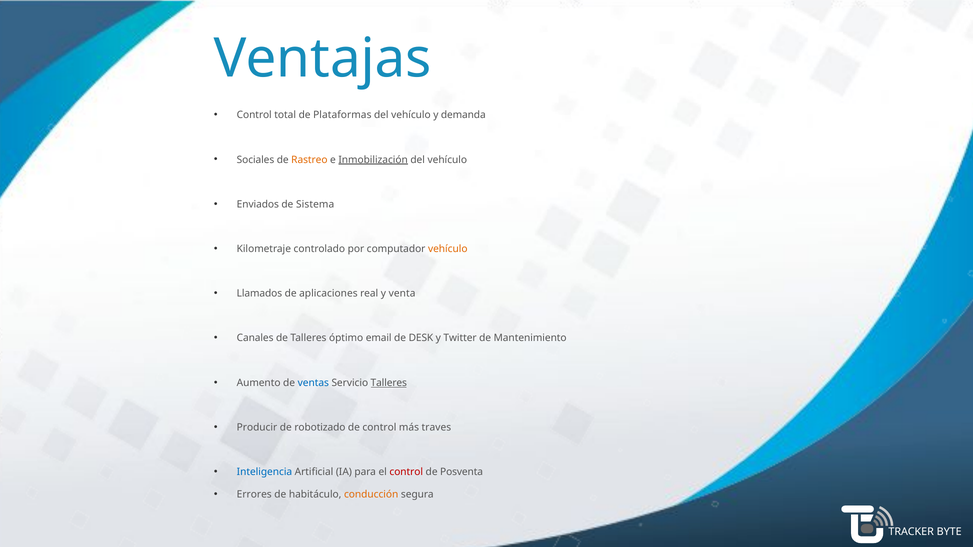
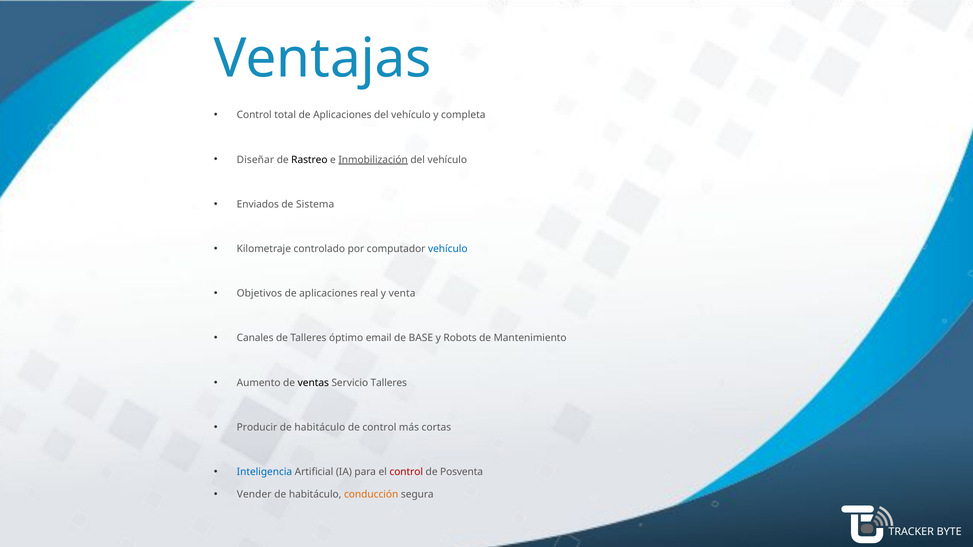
total de Plataformas: Plataformas -> Aplicaciones
demanda: demanda -> completa
Sociales: Sociales -> Diseñar
Rastreo colour: orange -> black
vehículo at (448, 249) colour: orange -> blue
Llamados: Llamados -> Objetivos
DESK: DESK -> BASE
Twitter: Twitter -> Robots
ventas colour: blue -> black
Talleres at (389, 383) underline: present -> none
robotizado at (320, 428): robotizado -> habitáculo
traves: traves -> cortas
Errores: Errores -> Vender
